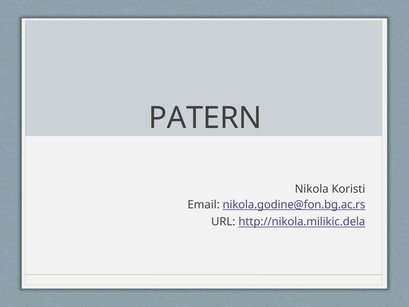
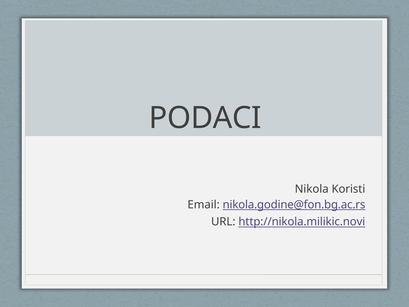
PATERN: PATERN -> PODACI
http://nikola.milikic.dela: http://nikola.milikic.dela -> http://nikola.milikic.novi
